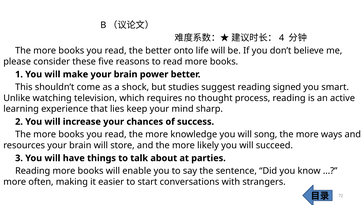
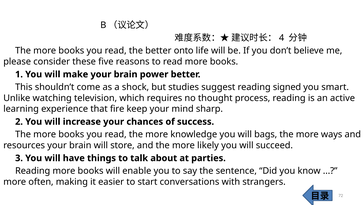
lies: lies -> fire
song: song -> bags
